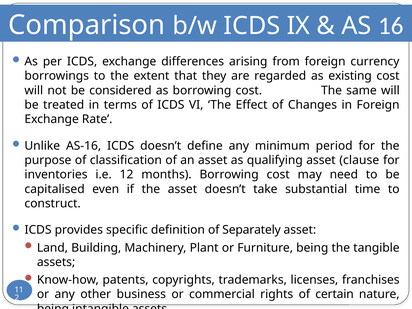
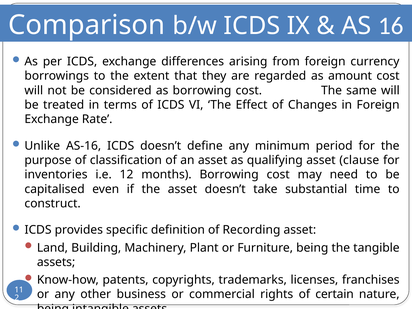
existing: existing -> amount
Separately: Separately -> Recording
